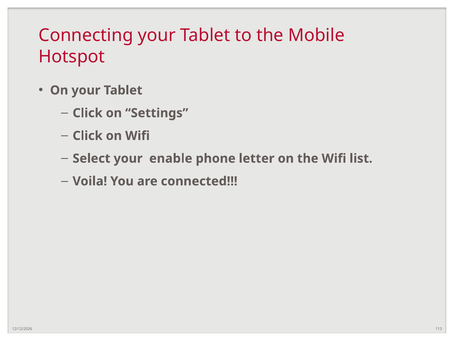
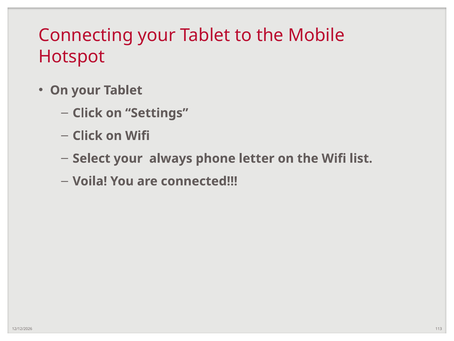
enable: enable -> always
